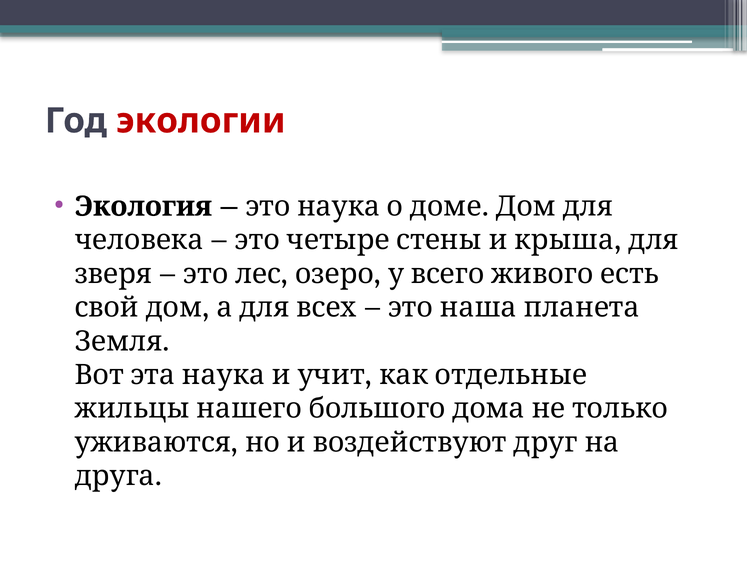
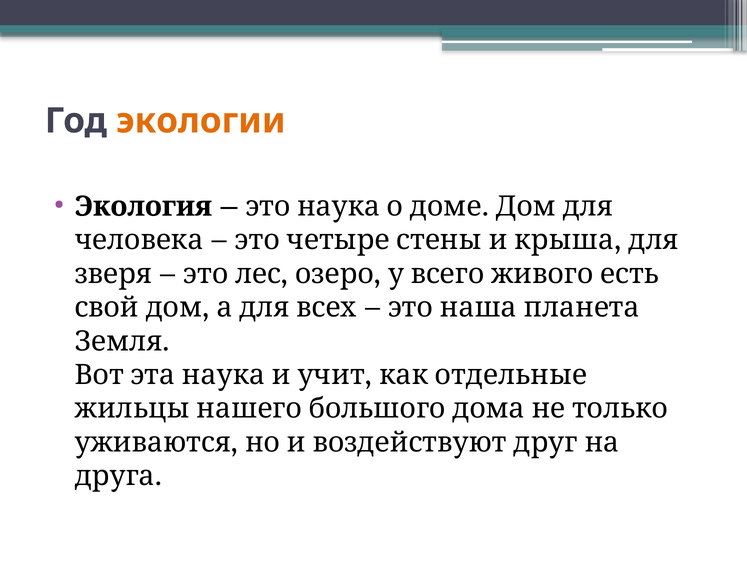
экологии colour: red -> orange
